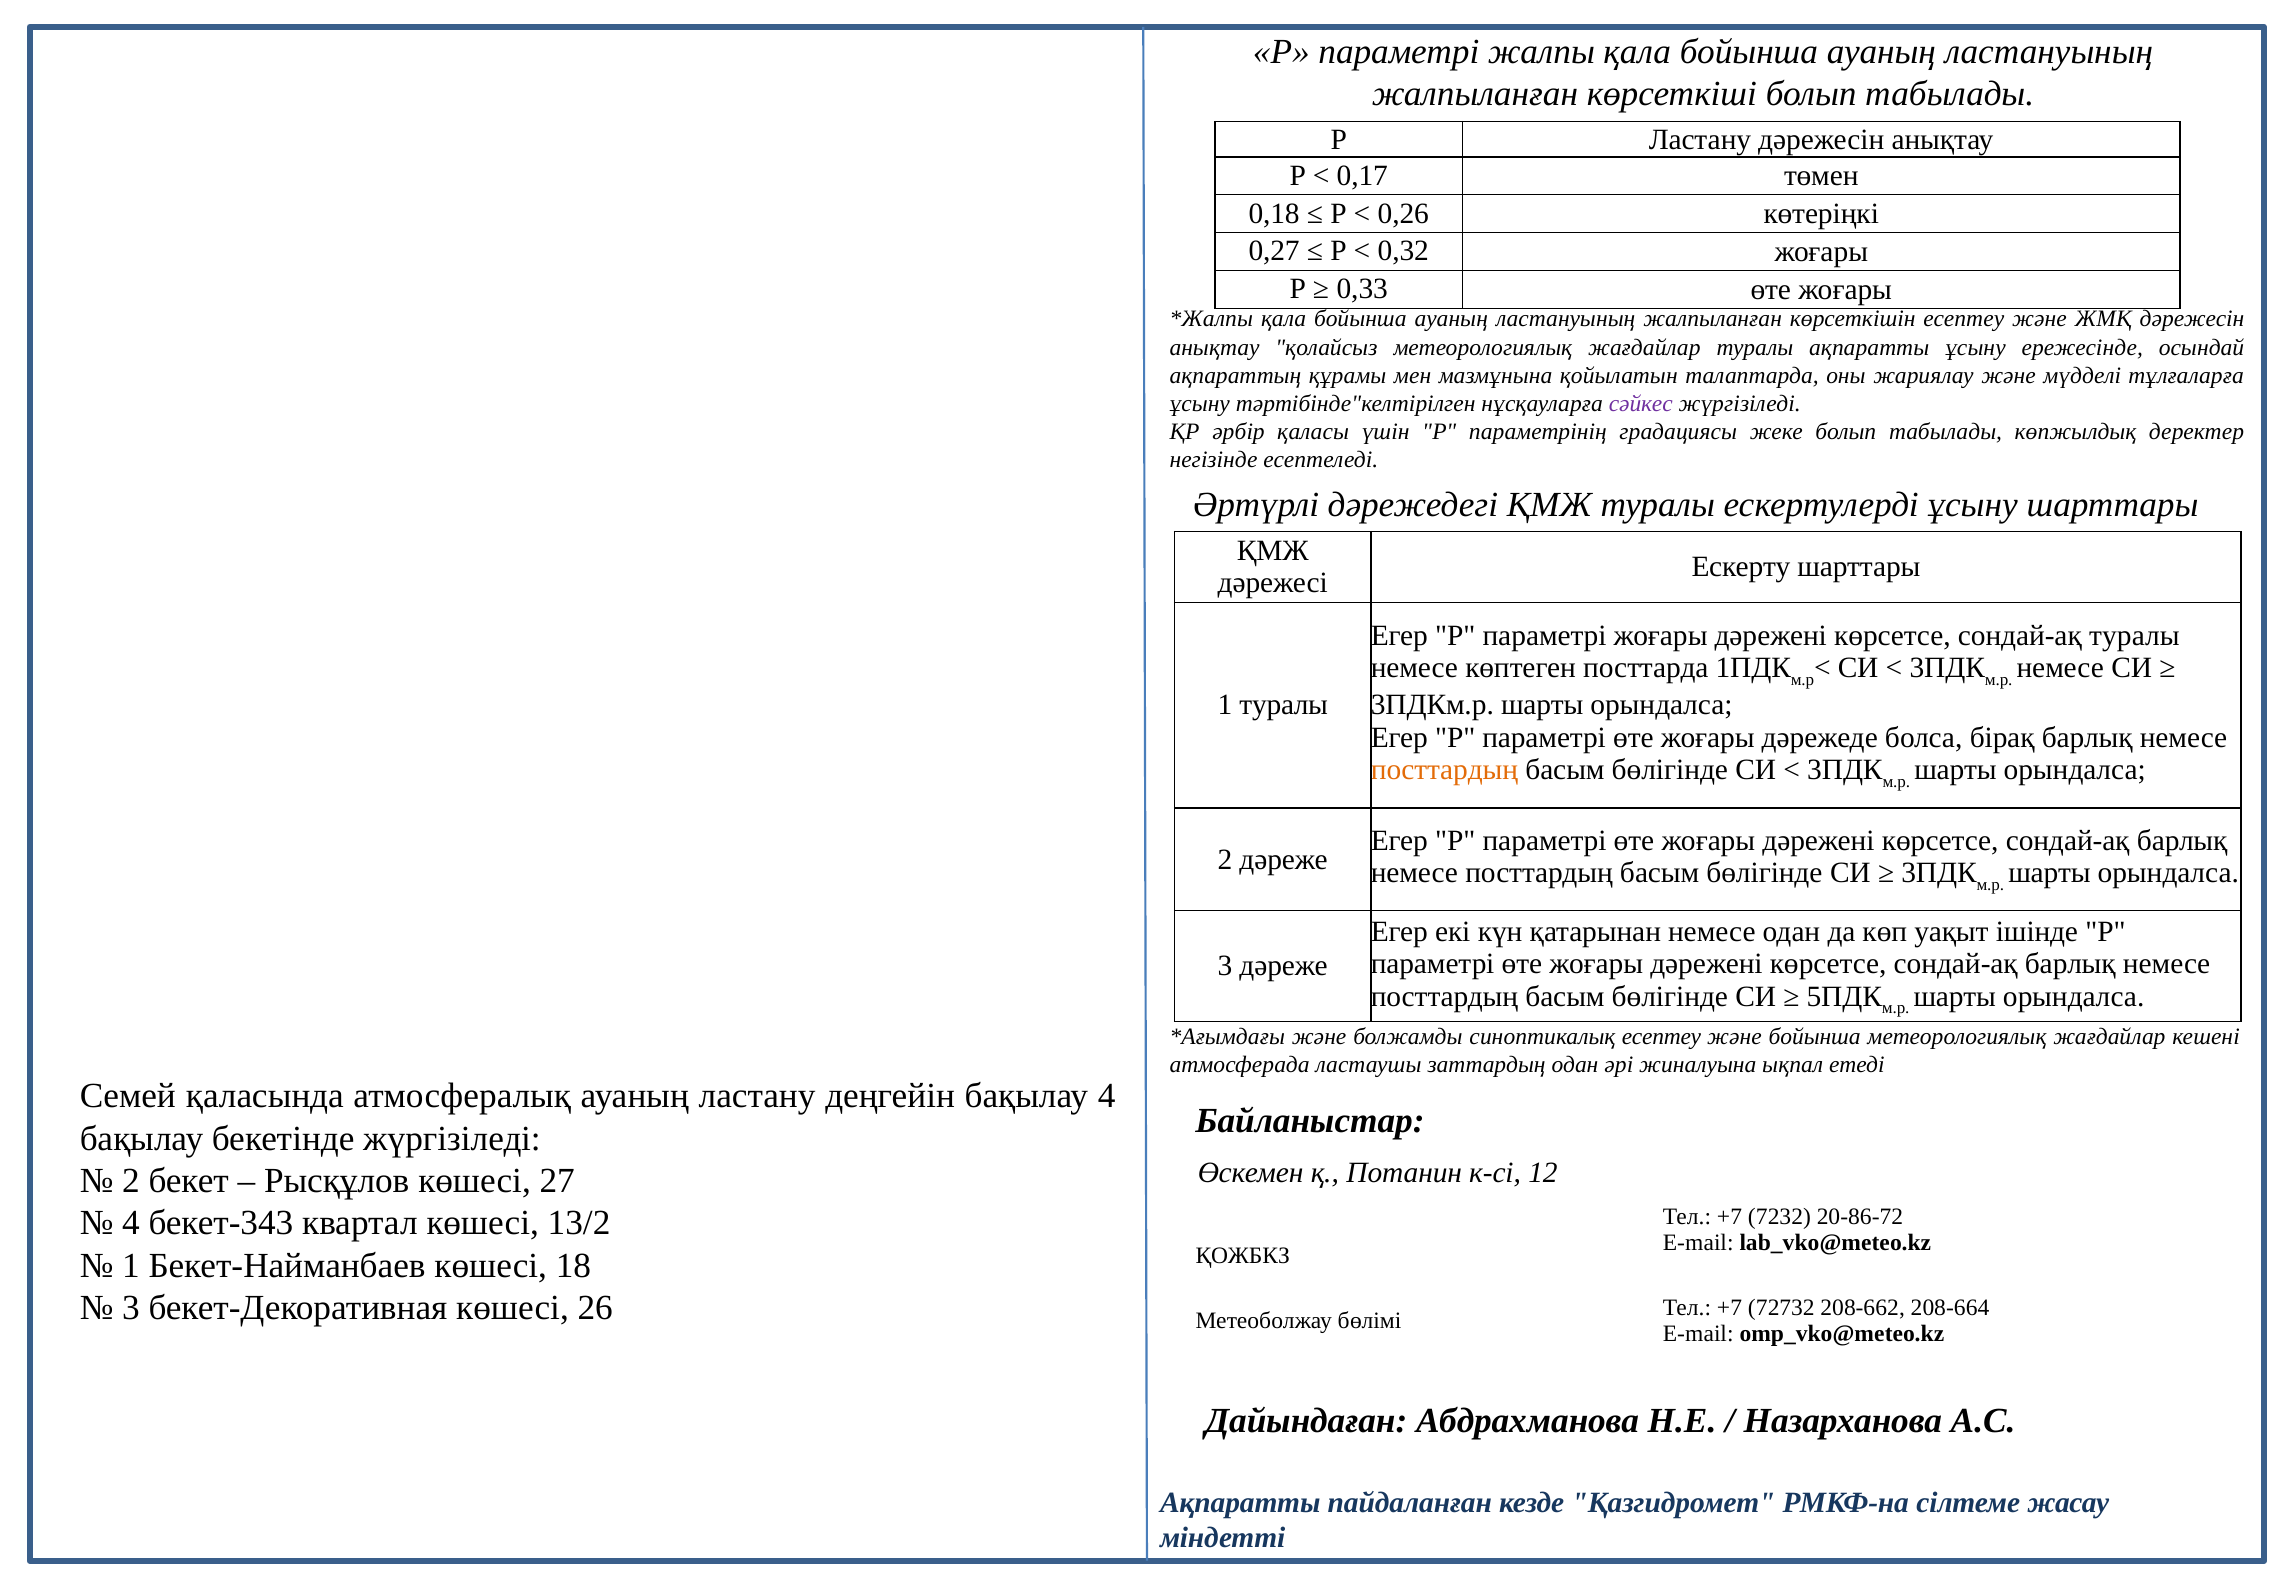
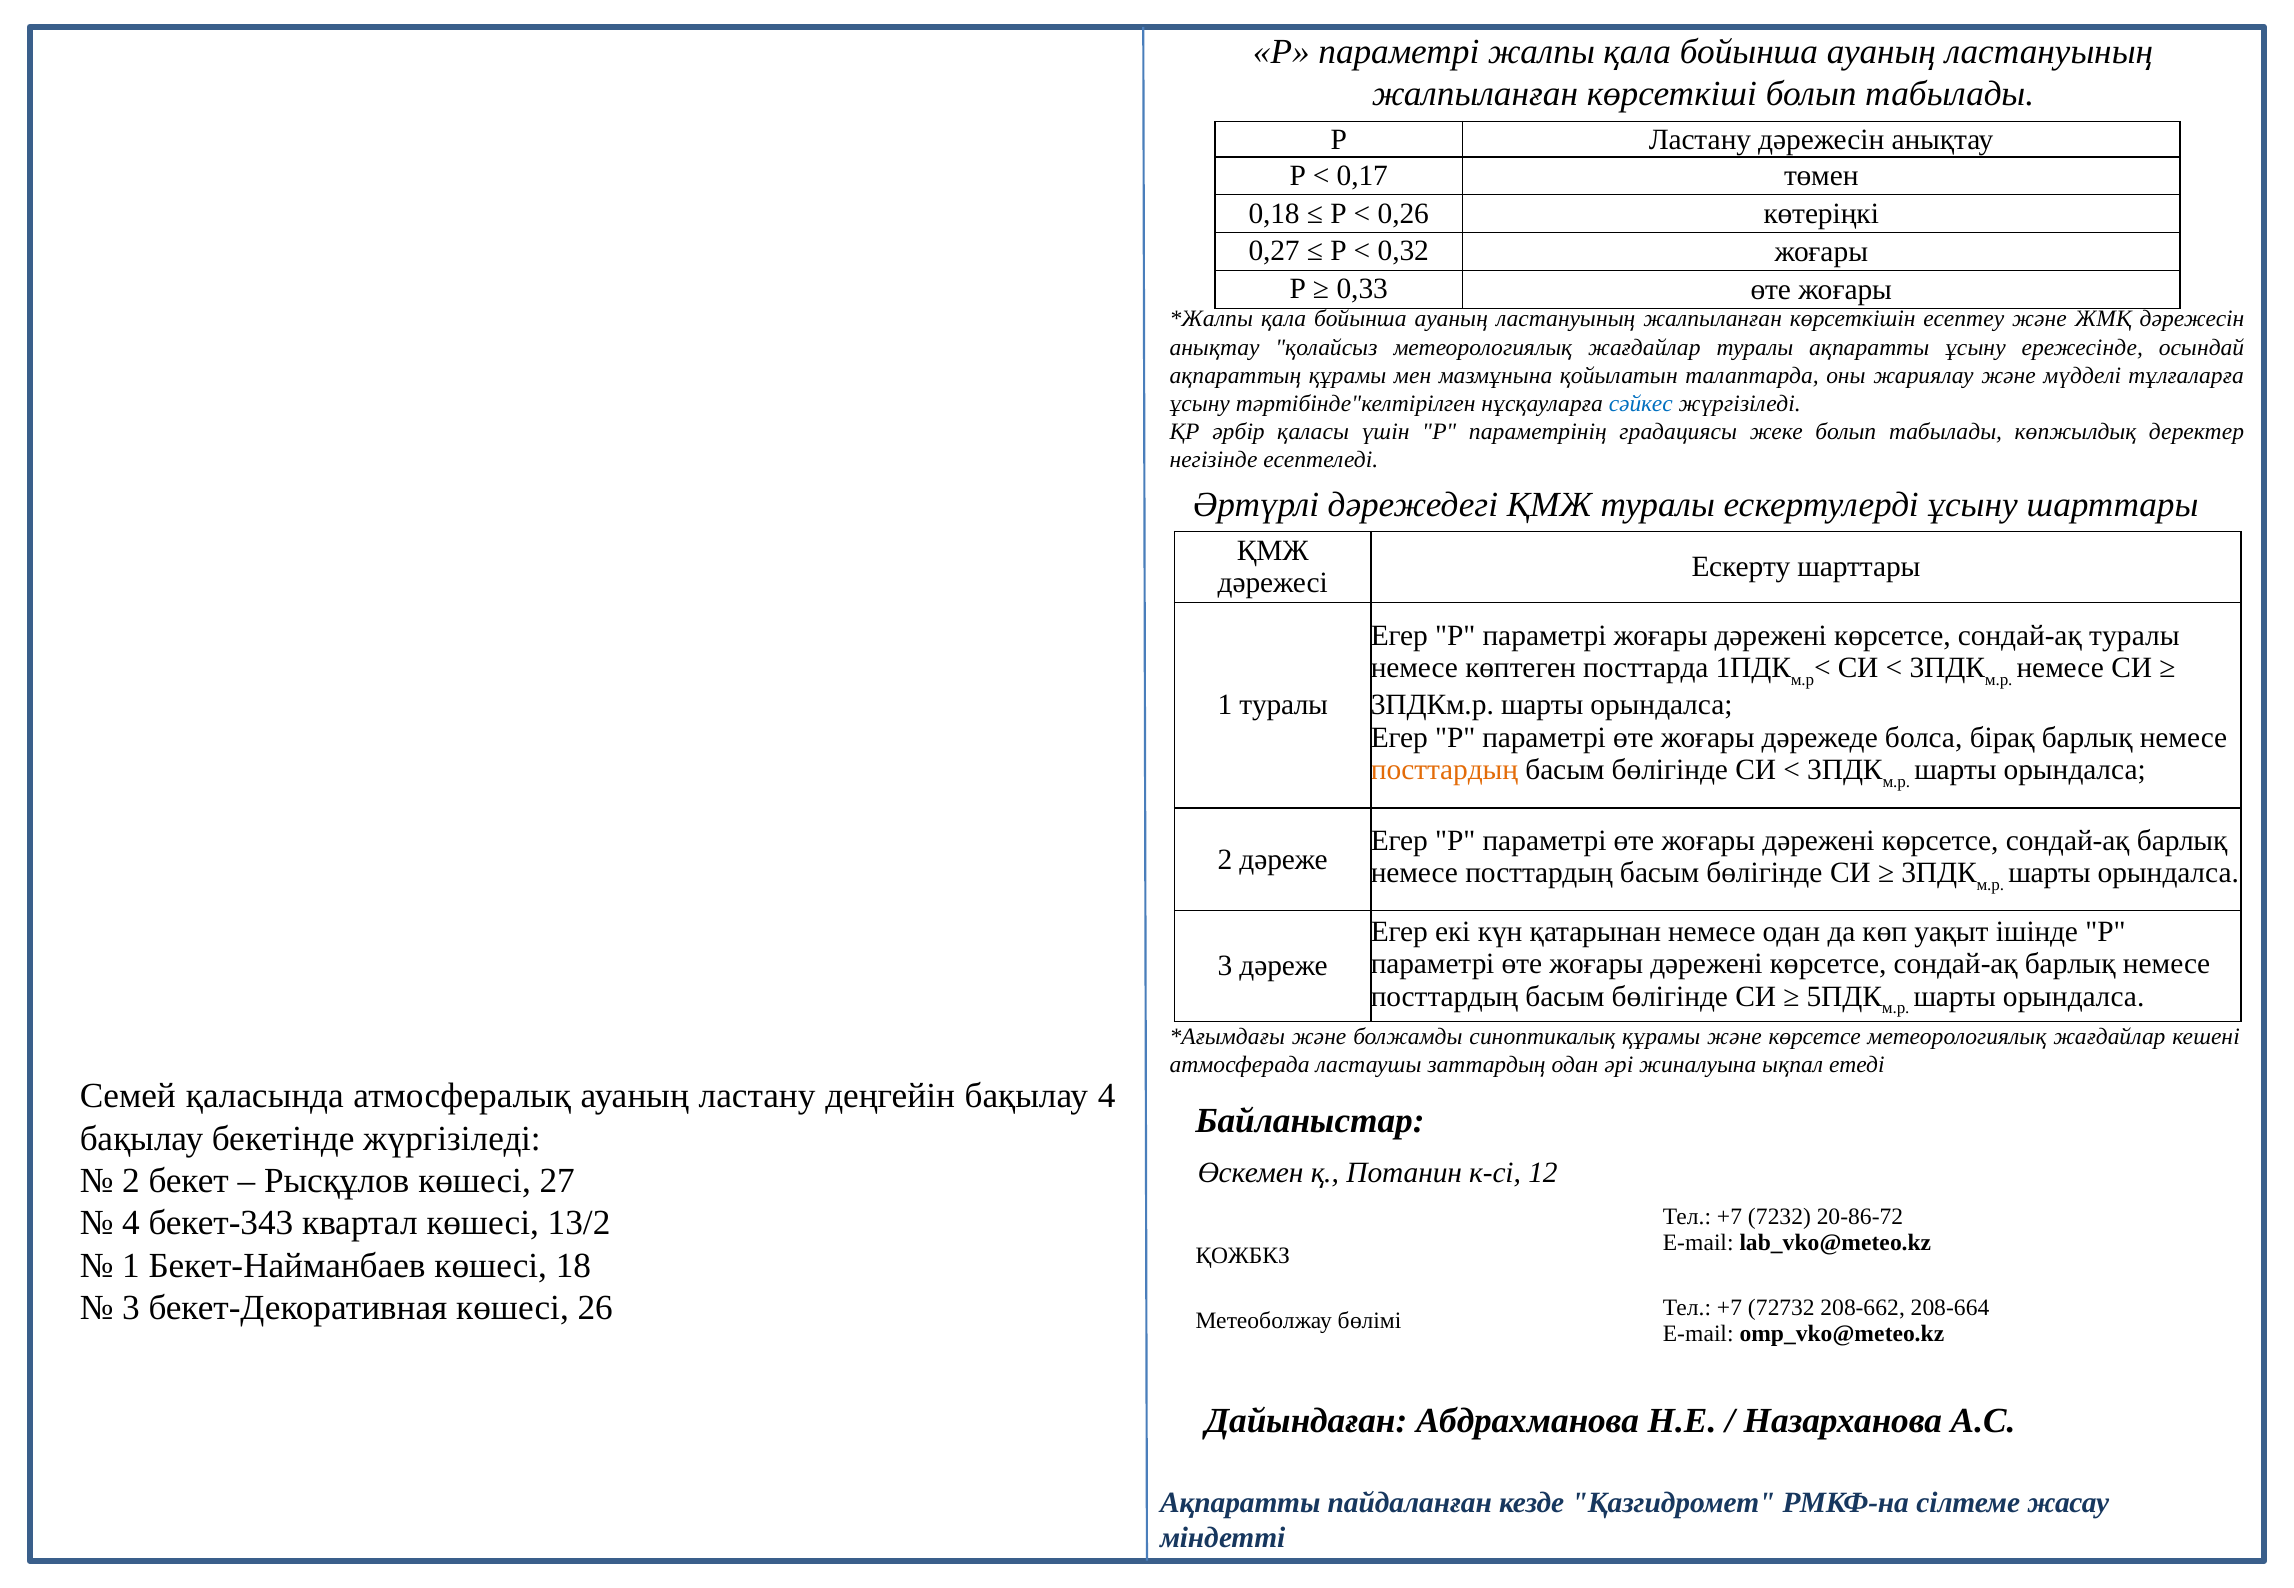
сәйкес colour: purple -> blue
синоптикалық есептеу: есептеу -> құрамы
және бойынша: бойынша -> көрсетсе
